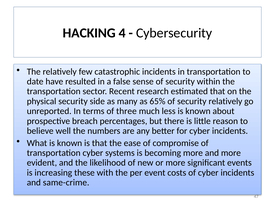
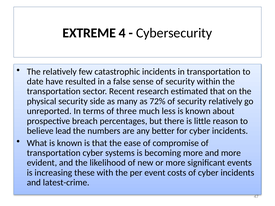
HACKING: HACKING -> EXTREME
65%: 65% -> 72%
well: well -> lead
same-crime: same-crime -> latest-crime
